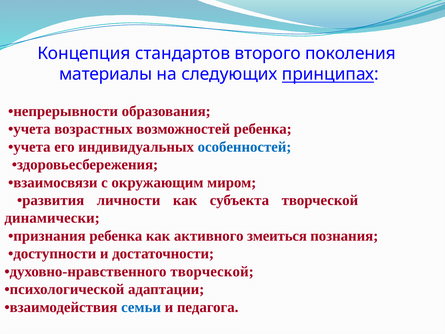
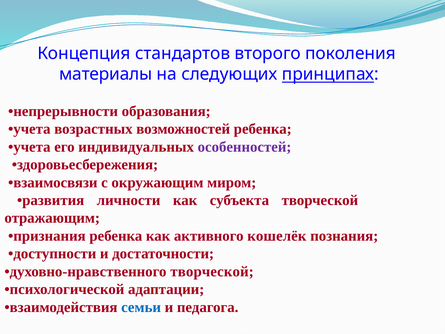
особенностей colour: blue -> purple
динамически: динамически -> отражающим
змеиться: змеиться -> кошелёк
